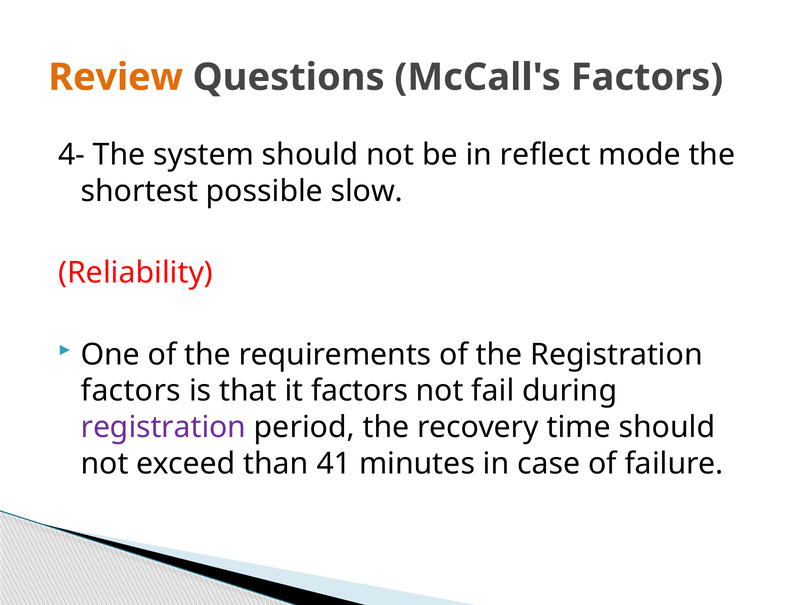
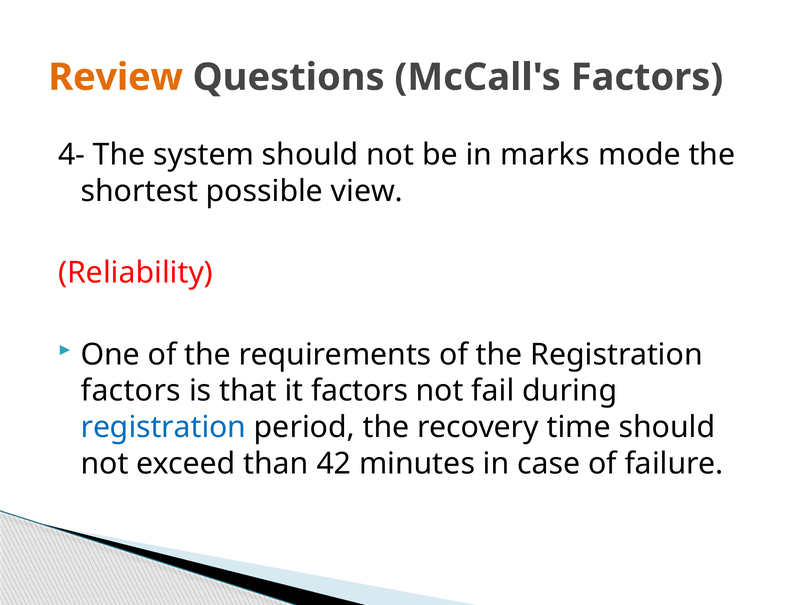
reflect: reflect -> marks
slow: slow -> view
registration at (163, 427) colour: purple -> blue
41: 41 -> 42
